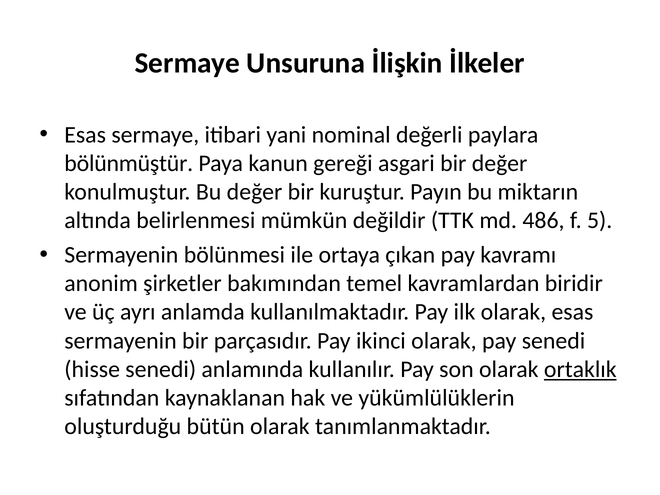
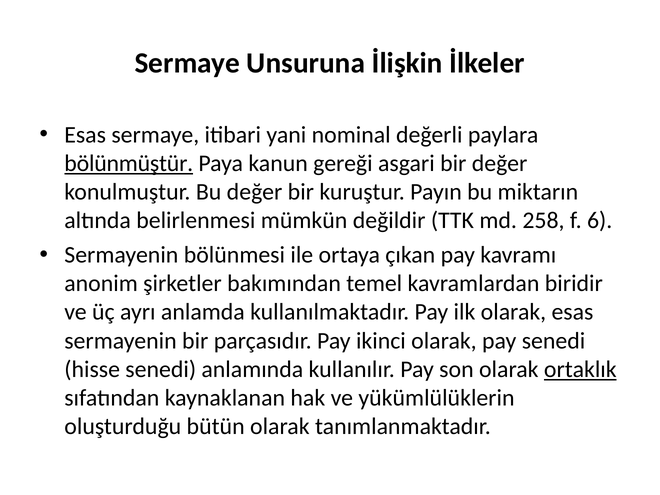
bölünmüştür underline: none -> present
486: 486 -> 258
5: 5 -> 6
